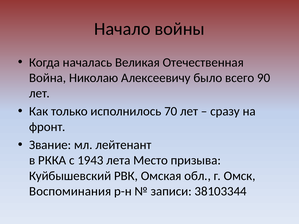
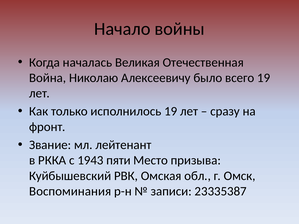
всего 90: 90 -> 19
исполнилось 70: 70 -> 19
лета: лета -> пяти
38103344: 38103344 -> 23335387
